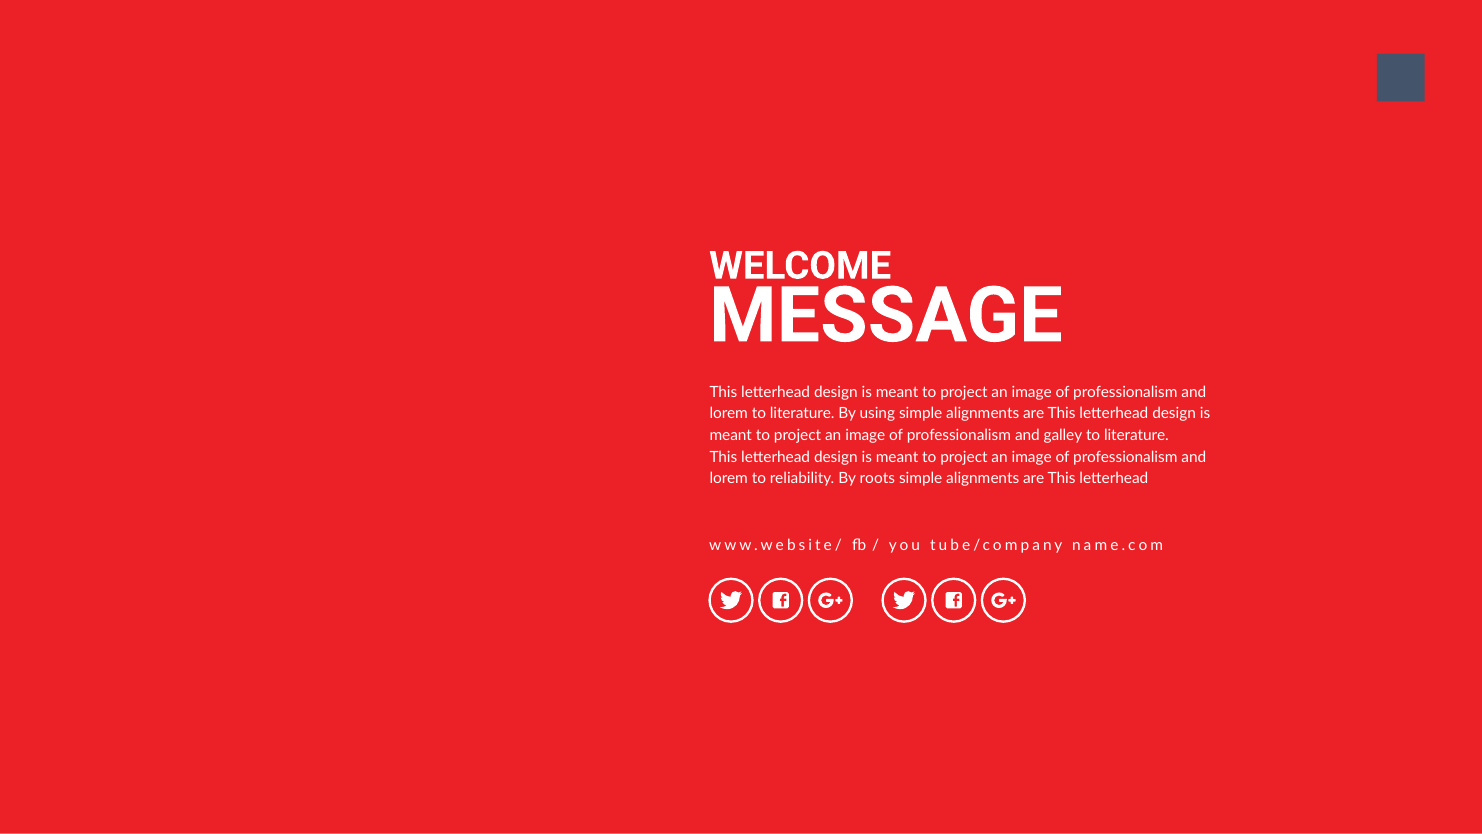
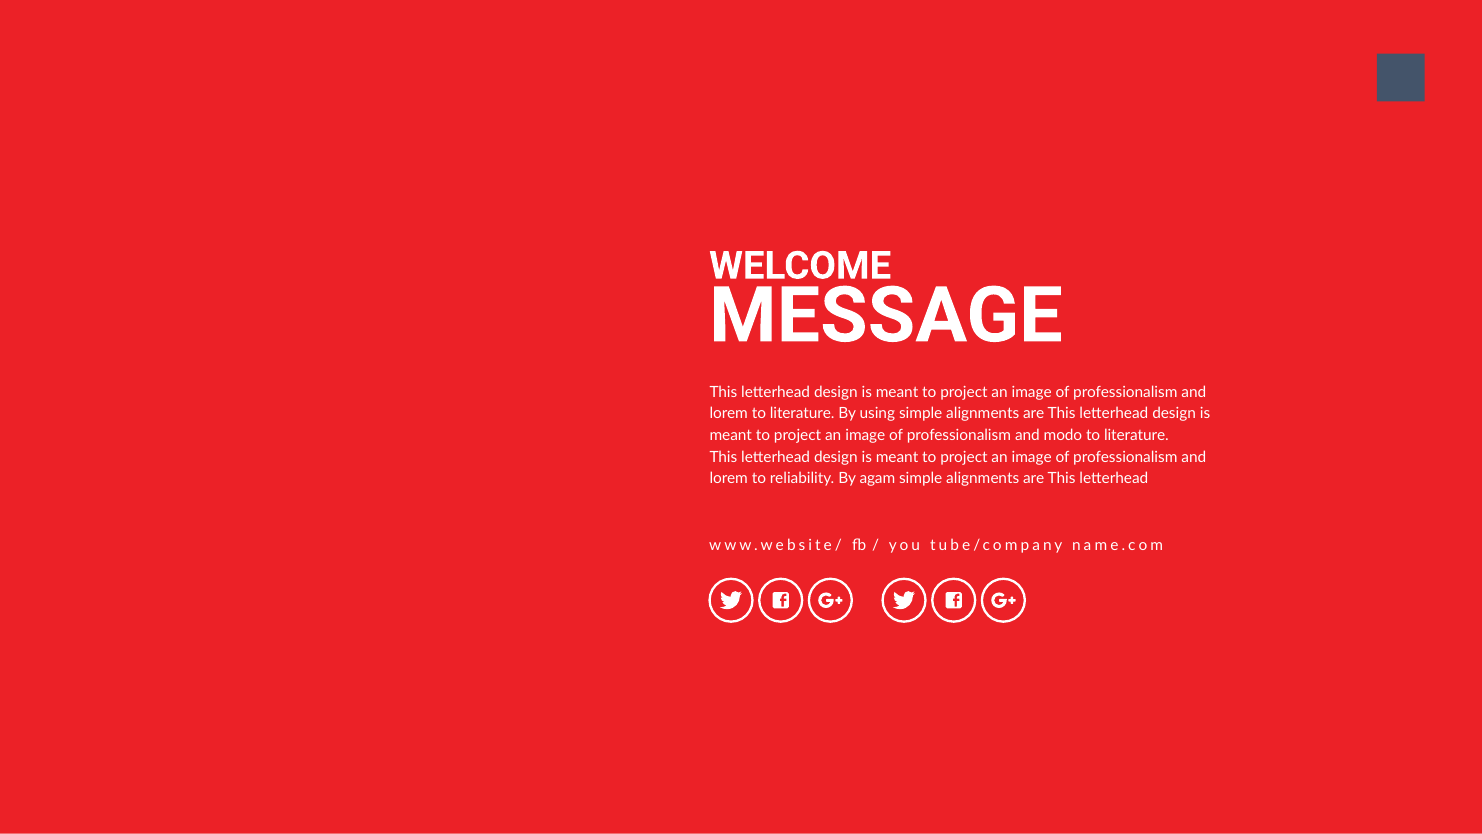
galley: galley -> modo
roots: roots -> agam
